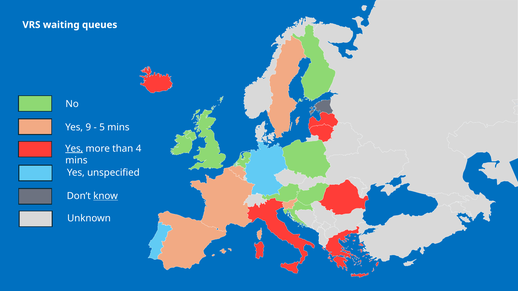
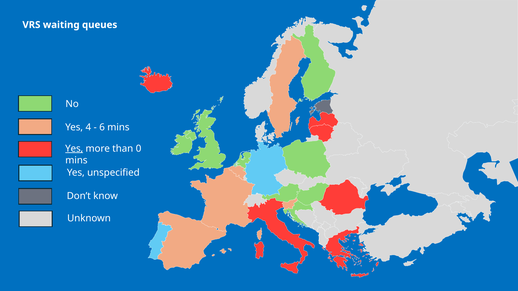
9: 9 -> 4
5: 5 -> 6
4: 4 -> 0
know underline: present -> none
